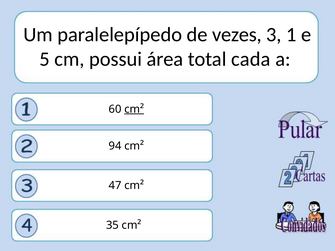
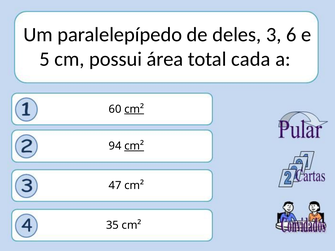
vezes: vezes -> deles
1: 1 -> 6
cm² at (134, 146) underline: none -> present
